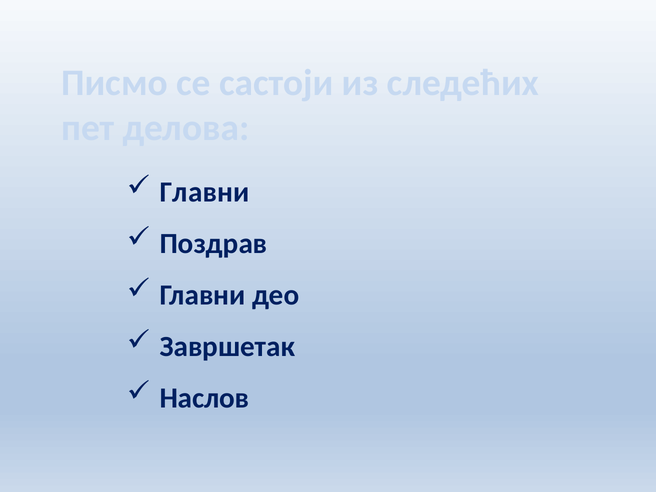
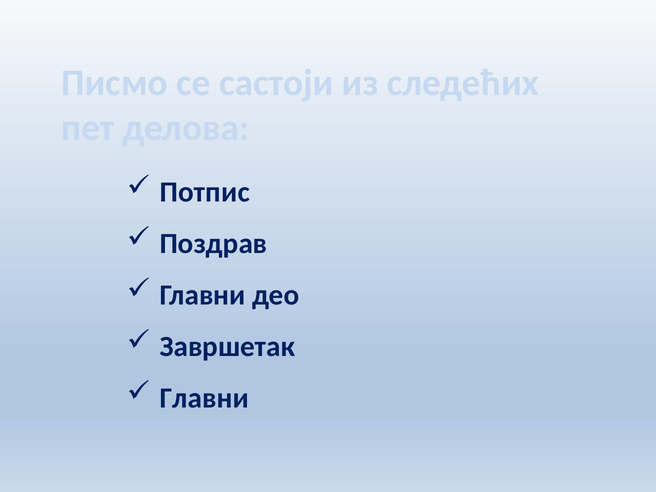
Главни at (205, 192): Главни -> Потпис
Наслов at (204, 398): Наслов -> Главни
